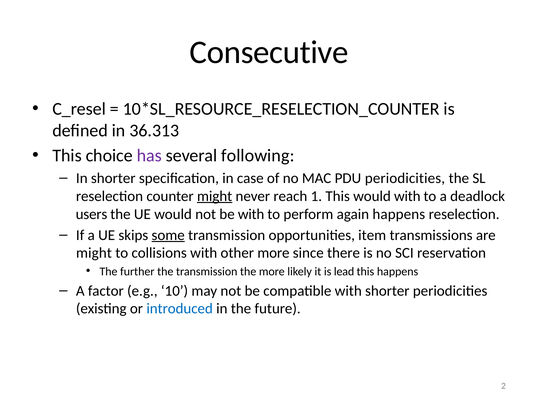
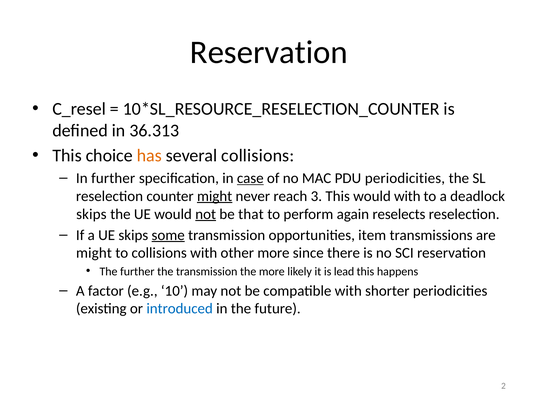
Consecutive at (269, 52): Consecutive -> Reservation
has colour: purple -> orange
several following: following -> collisions
In shorter: shorter -> further
case underline: none -> present
1: 1 -> 3
users at (91, 214): users -> skips
not at (206, 214) underline: none -> present
be with: with -> that
again happens: happens -> reselects
